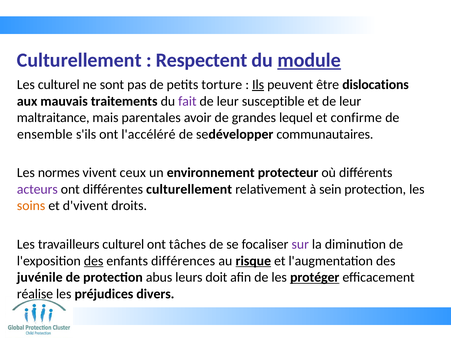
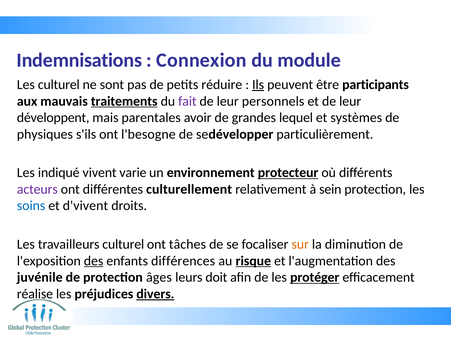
Culturellement at (79, 60): Culturellement -> Indemnisations
Respectent: Respectent -> Connexion
module underline: present -> none
torture: torture -> réduire
dislocations: dislocations -> participants
traitements underline: none -> present
susceptible: susceptible -> personnels
maltraitance: maltraitance -> développent
confirme: confirme -> systèmes
ensemble: ensemble -> physiques
l'accéléré: l'accéléré -> l'besogne
communautaires: communautaires -> particulièrement
normes: normes -> indiqué
ceux: ceux -> varie
protecteur underline: none -> present
soins colour: orange -> blue
sur colour: purple -> orange
abus: abus -> âges
divers underline: none -> present
